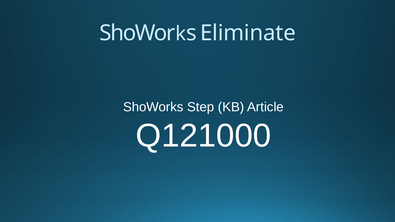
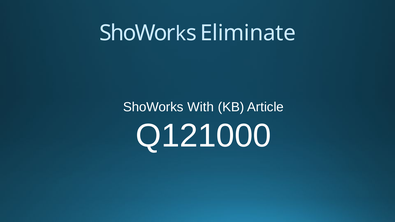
Step: Step -> With
